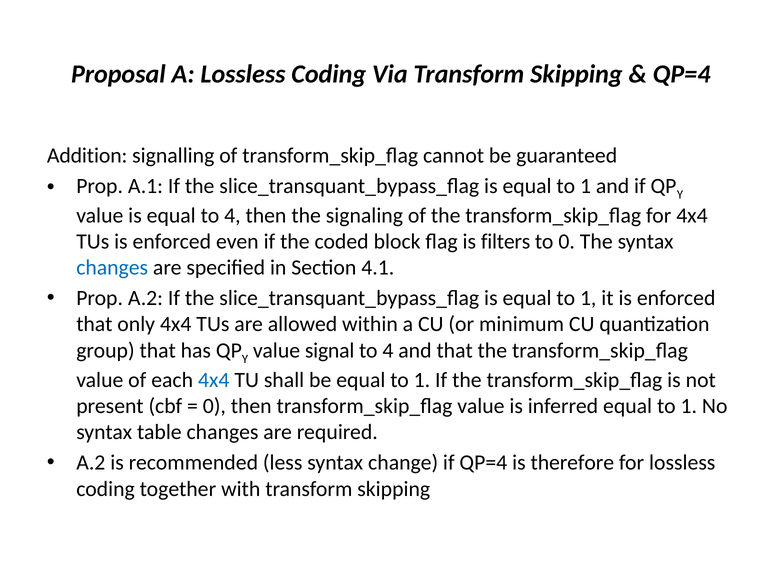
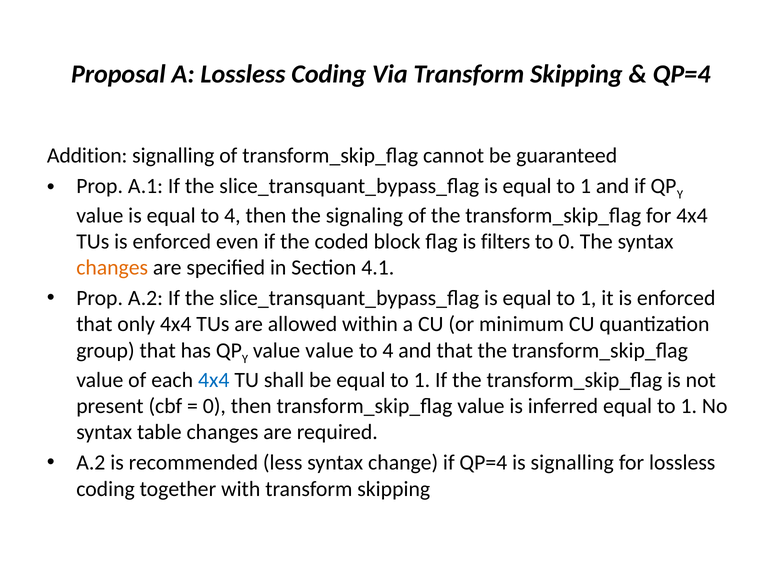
changes at (112, 268) colour: blue -> orange
value signal: signal -> value
is therefore: therefore -> signalling
